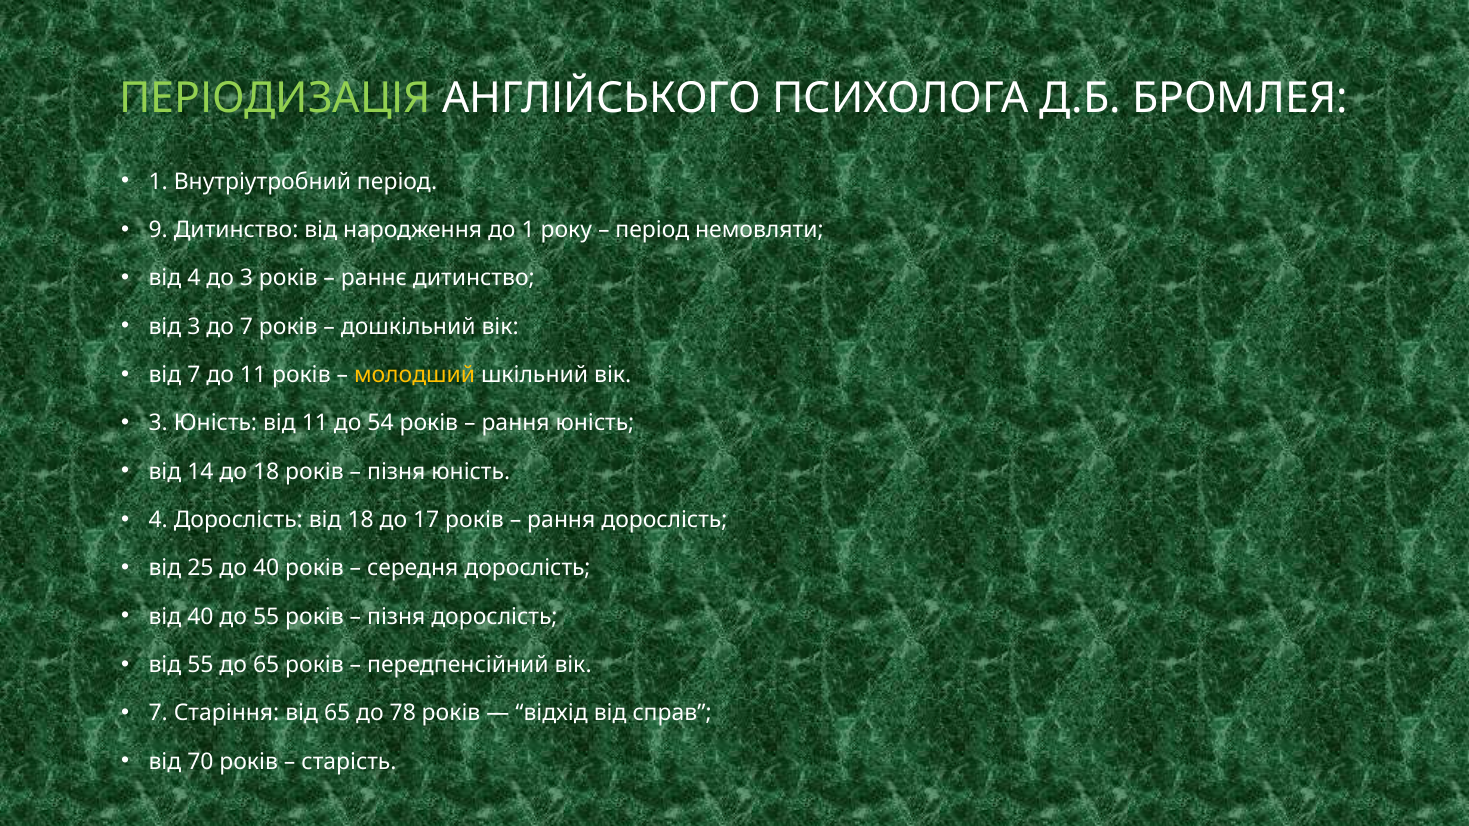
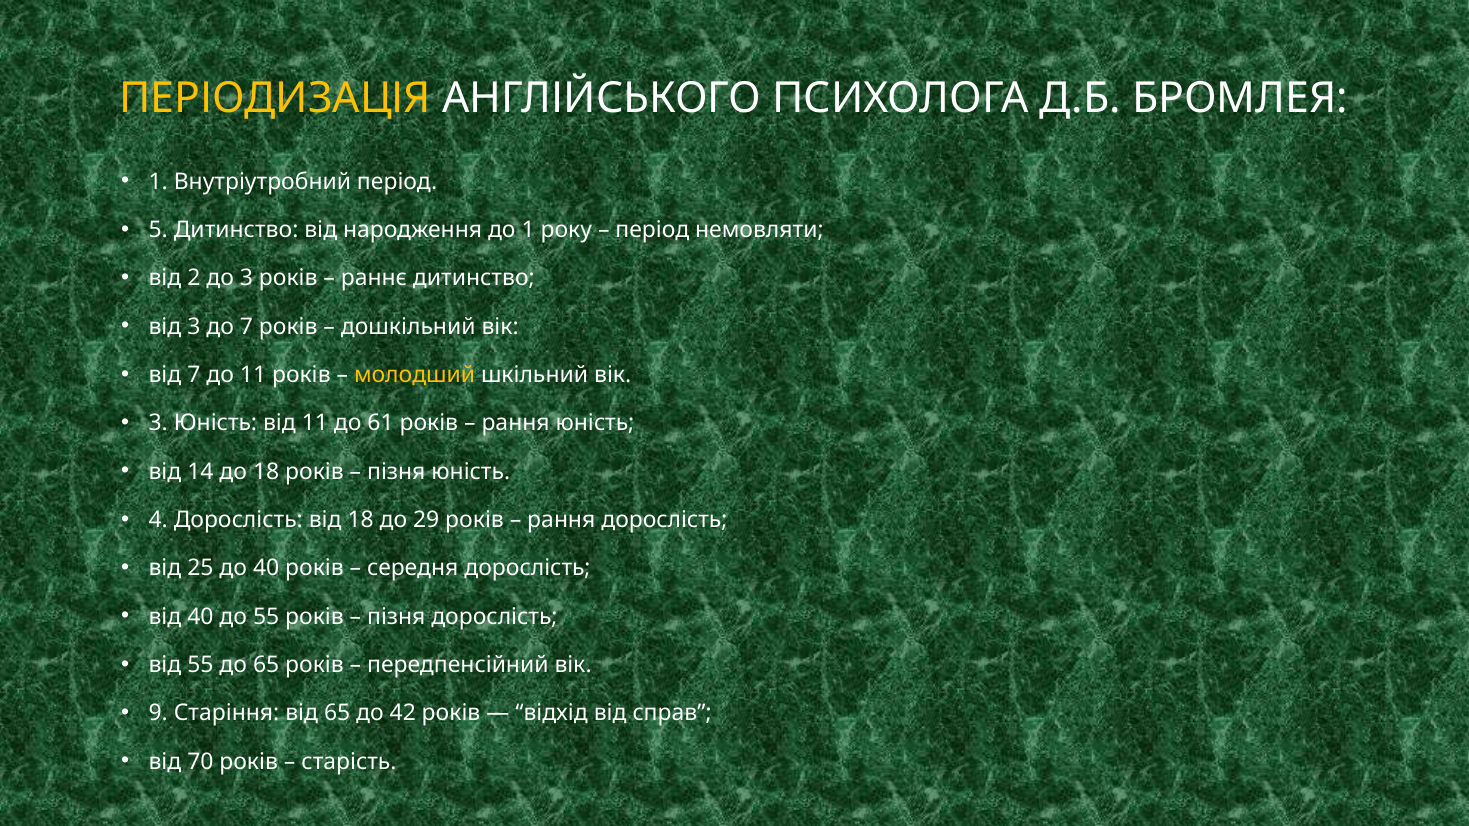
ПЕРІОДИЗАЦІЯ colour: light green -> yellow
9: 9 -> 5
від 4: 4 -> 2
54: 54 -> 61
17: 17 -> 29
7 at (158, 714): 7 -> 9
78: 78 -> 42
